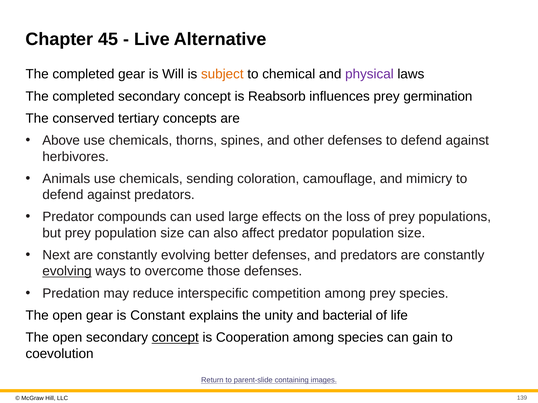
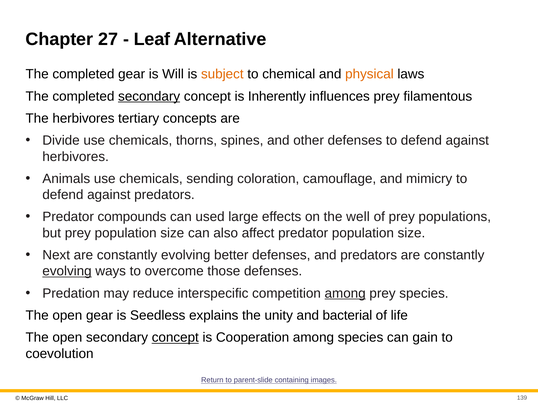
45: 45 -> 27
Live: Live -> Leaf
physical colour: purple -> orange
secondary at (149, 96) underline: none -> present
Reabsorb: Reabsorb -> Inherently
germination: germination -> filamentous
The conserved: conserved -> herbivores
Above: Above -> Divide
loss: loss -> well
among at (345, 294) underline: none -> present
Constant: Constant -> Seedless
